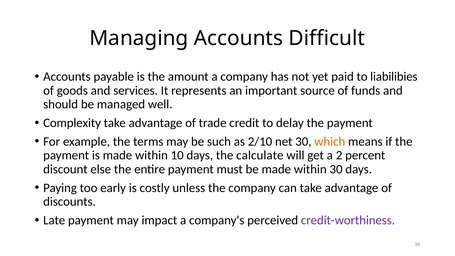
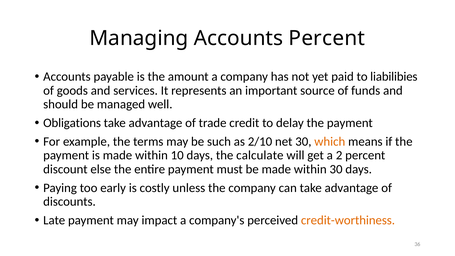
Accounts Difficult: Difficult -> Percent
Complexity: Complexity -> Obligations
credit-worthiness colour: purple -> orange
